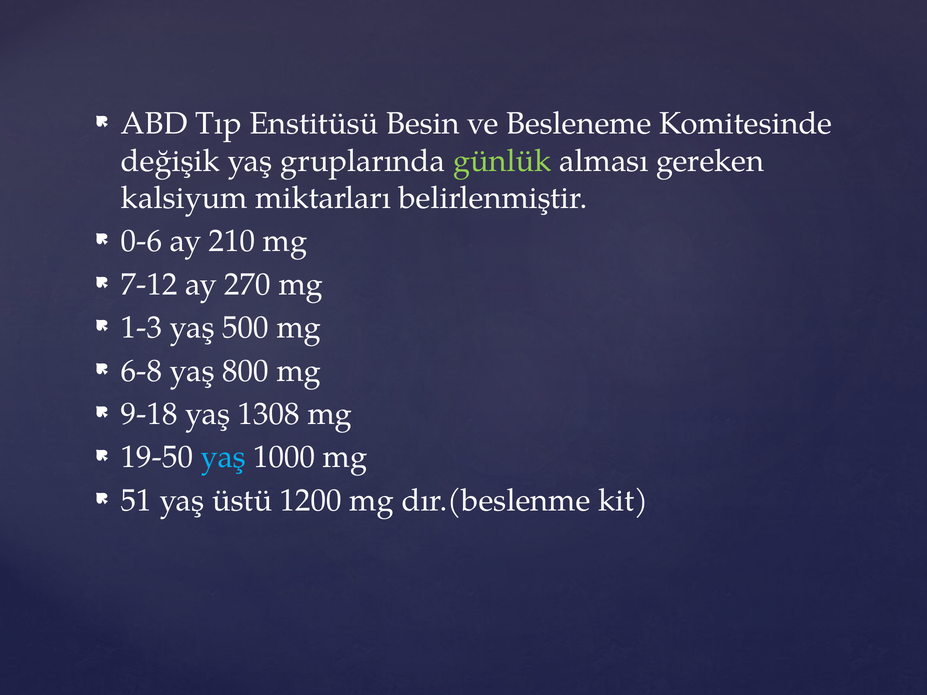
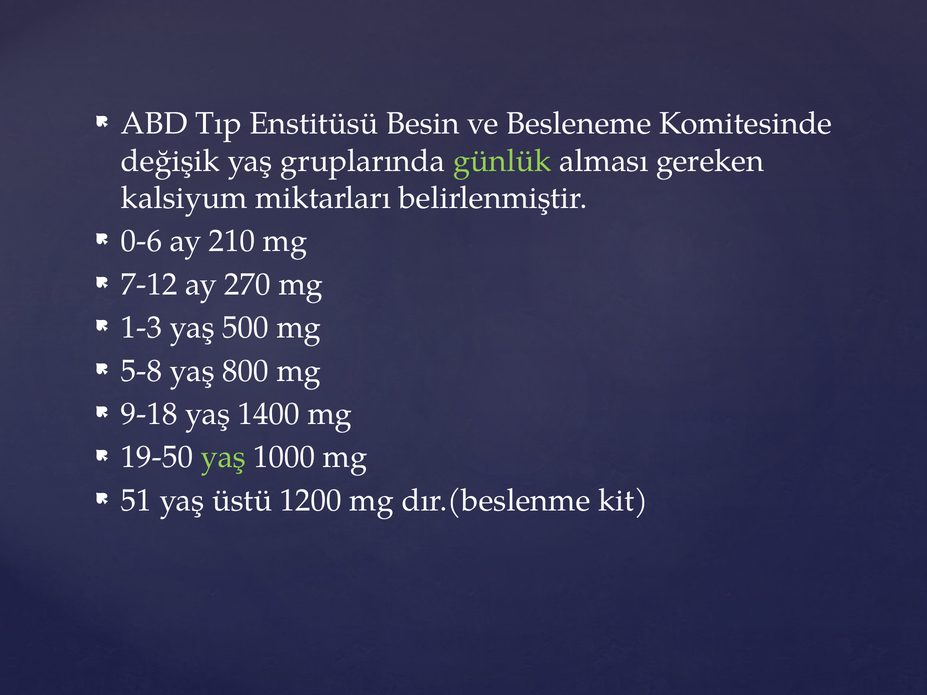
6-8: 6-8 -> 5-8
1308: 1308 -> 1400
yaş at (223, 457) colour: light blue -> light green
